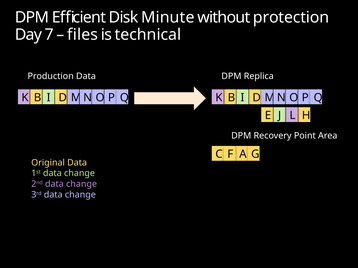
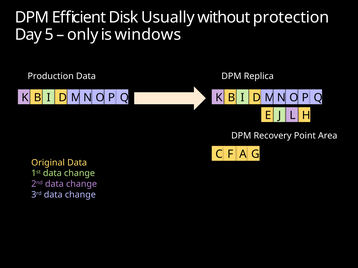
Minute: Minute -> Usually
7: 7 -> 5
files: files -> only
technical: technical -> windows
